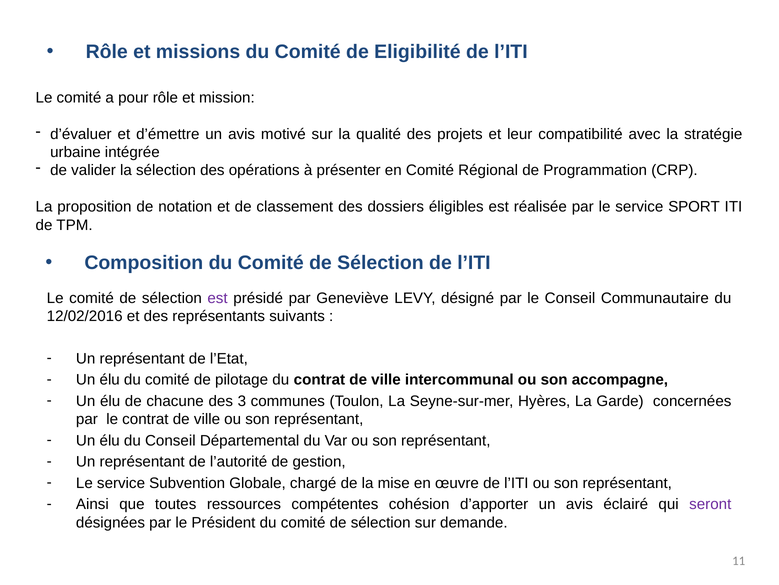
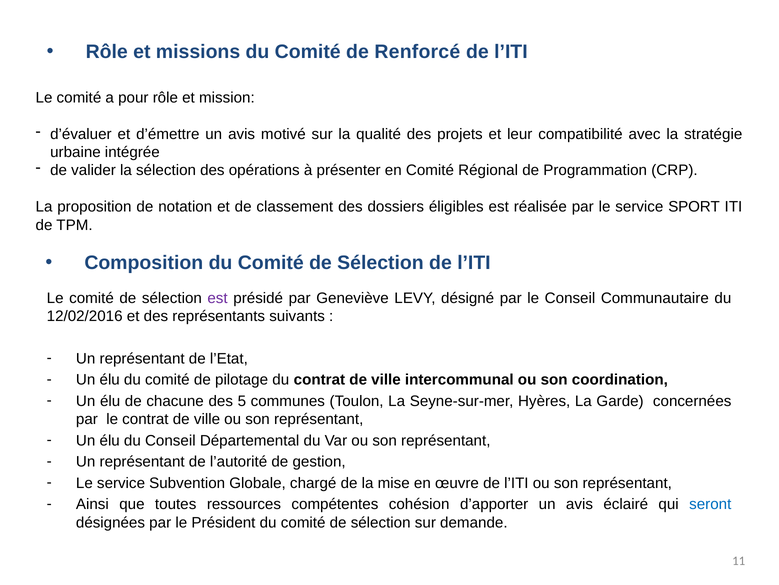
Eligibilité: Eligibilité -> Renforcé
accompagne: accompagne -> coordination
3: 3 -> 5
seront colour: purple -> blue
